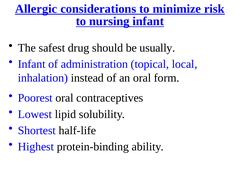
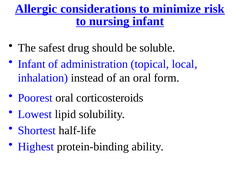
usually: usually -> soluble
contraceptives: contraceptives -> corticosteroids
